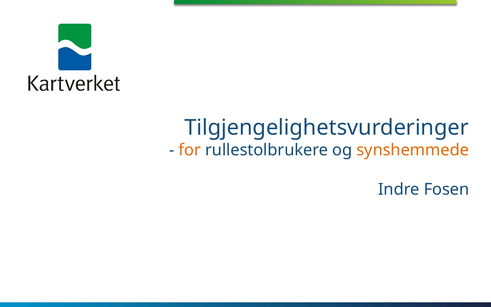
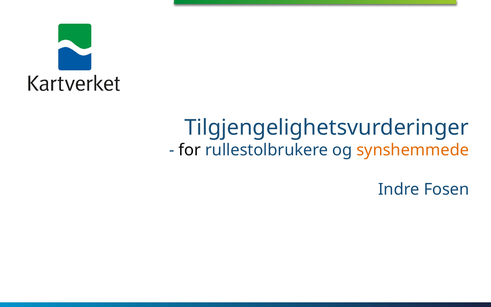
for colour: orange -> black
